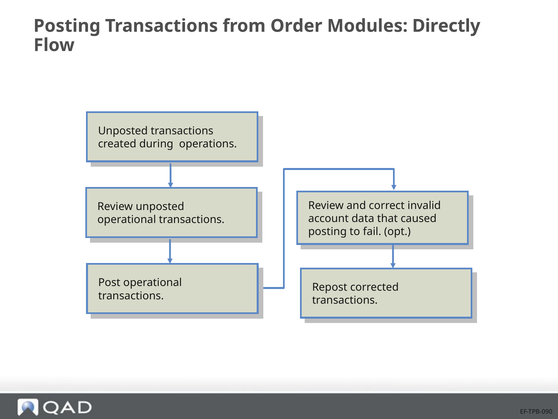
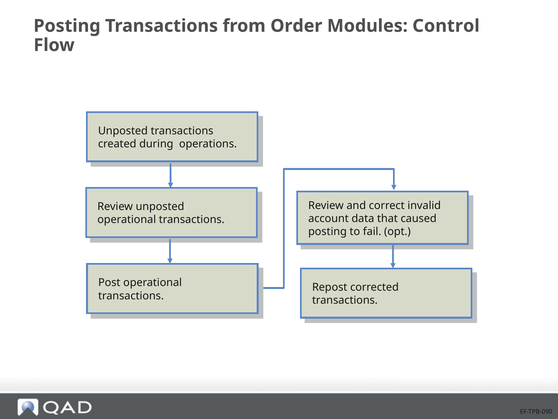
Directly: Directly -> Control
